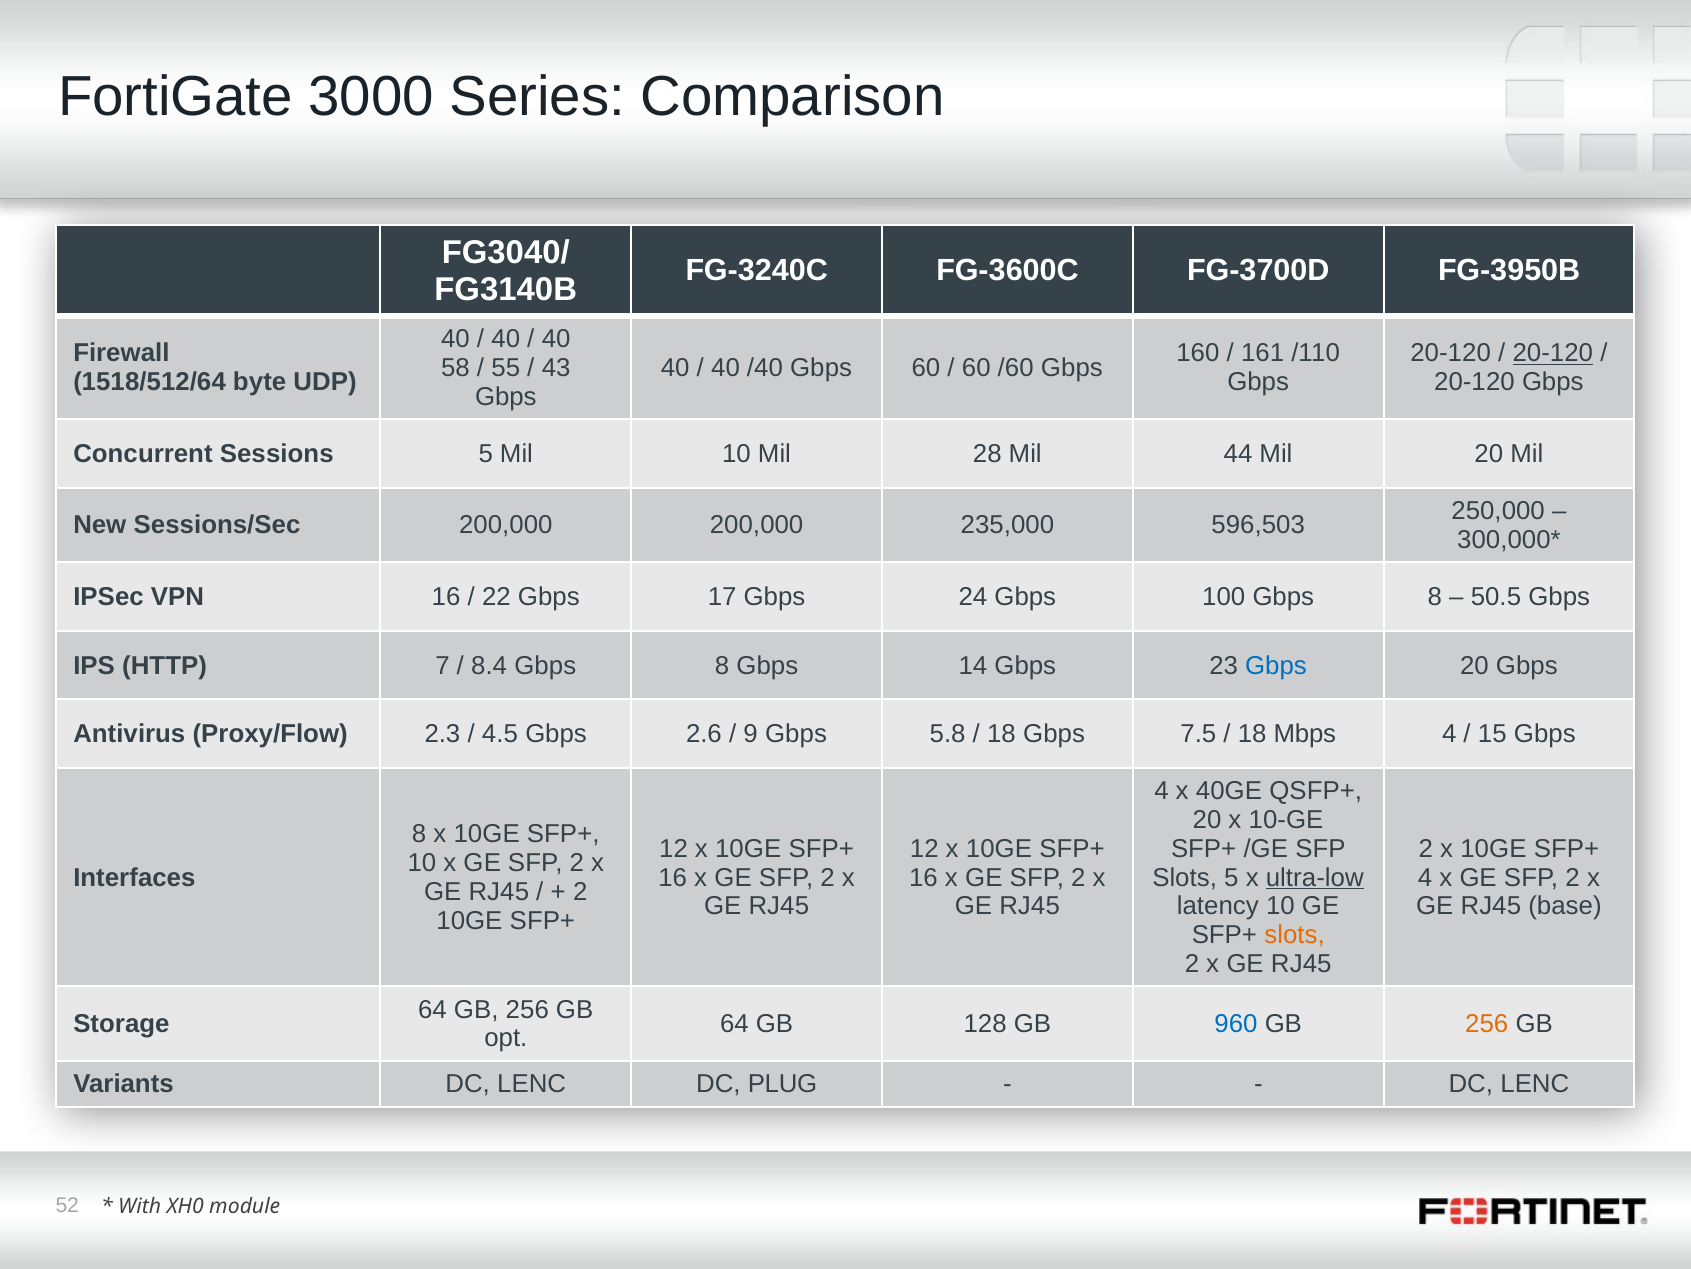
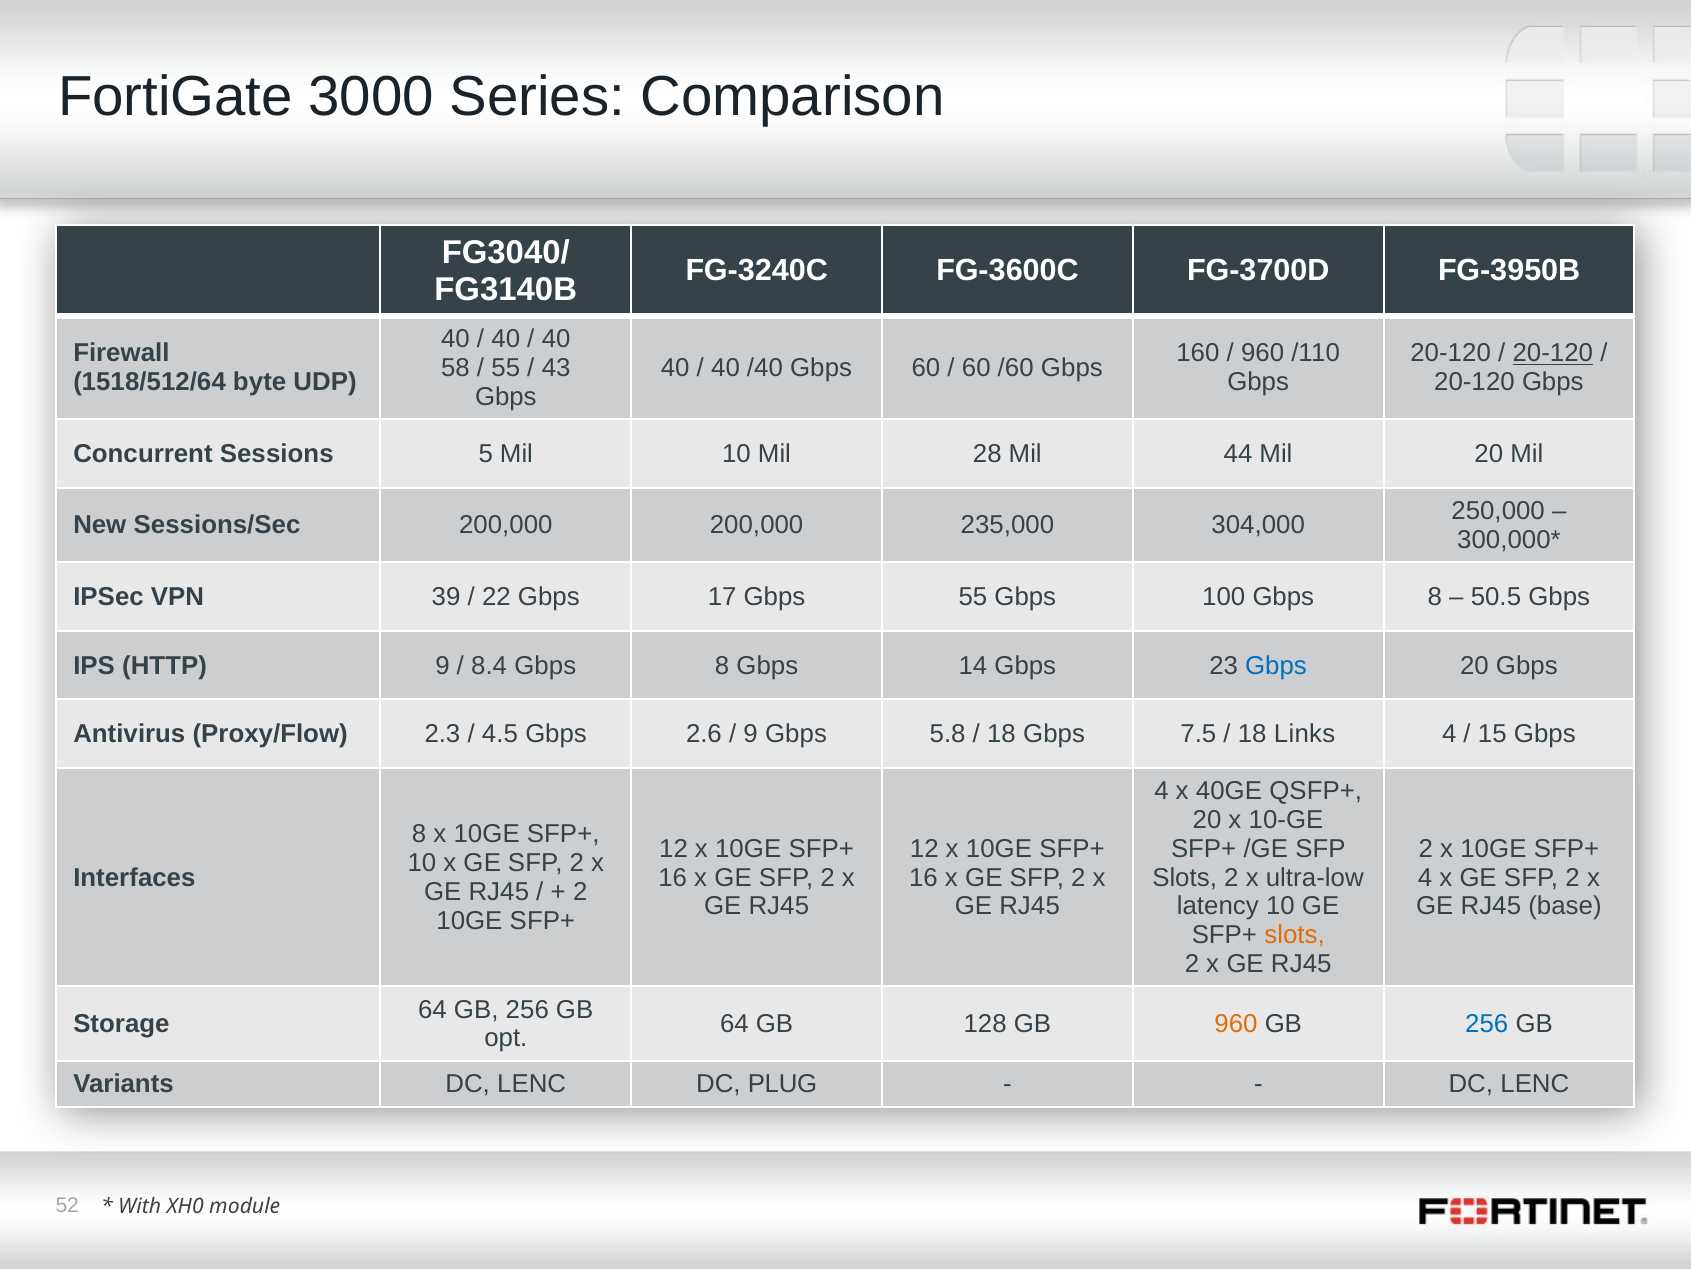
161 at (1263, 353): 161 -> 960
596,503: 596,503 -> 304,000
VPN 16: 16 -> 39
Gbps 24: 24 -> 55
HTTP 7: 7 -> 9
Mbps: Mbps -> Links
5 at (1231, 877): 5 -> 2
ultra-low underline: present -> none
960 at (1236, 1023) colour: blue -> orange
256 at (1487, 1023) colour: orange -> blue
